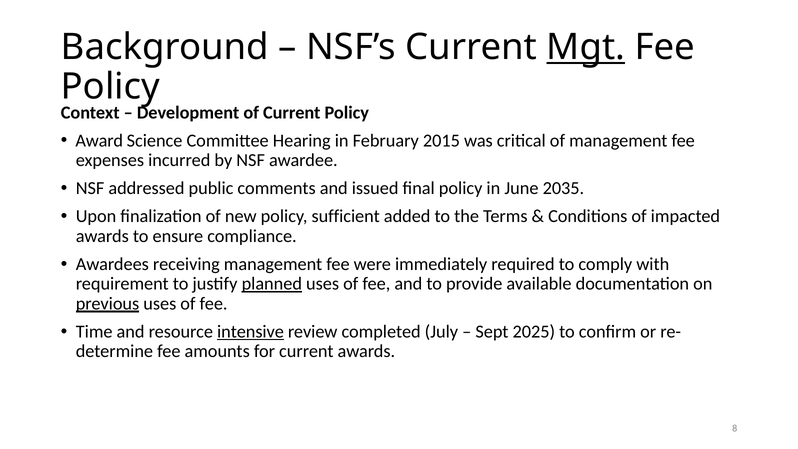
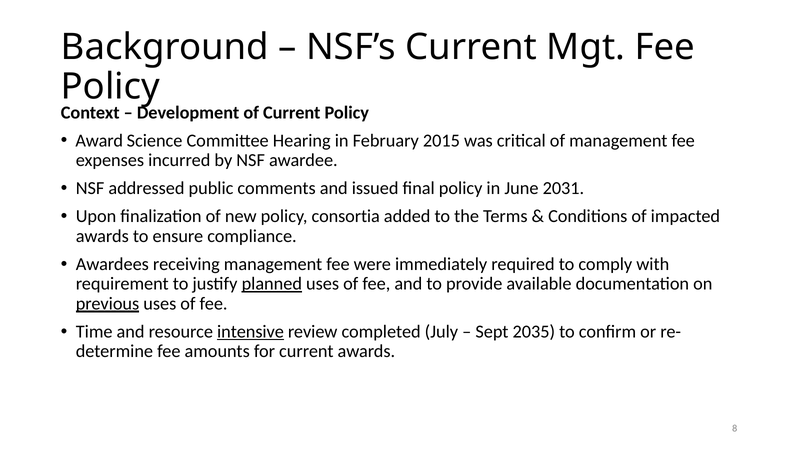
Mgt underline: present -> none
2035: 2035 -> 2031
sufficient: sufficient -> consortia
2025: 2025 -> 2035
